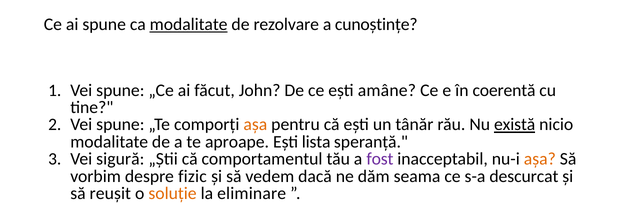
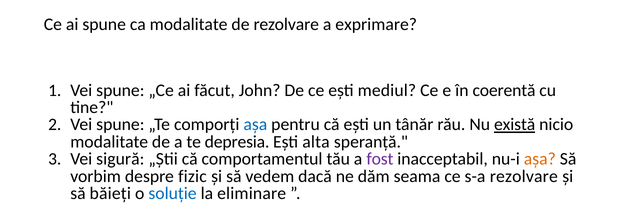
modalitate at (189, 24) underline: present -> none
cunoștințe: cunoștințe -> exprimare
amâne: amâne -> mediul
așa at (255, 125) colour: orange -> blue
aproape: aproape -> depresia
lista: lista -> alta
s-a descurcat: descurcat -> rezolvare
reușit: reușit -> băieți
soluție colour: orange -> blue
